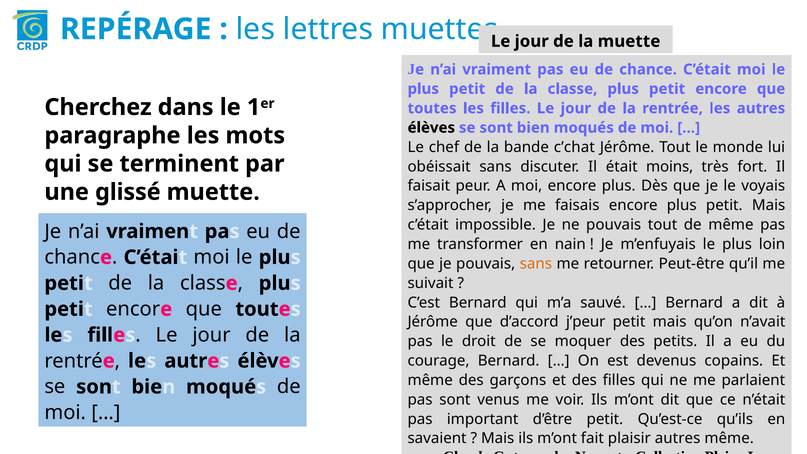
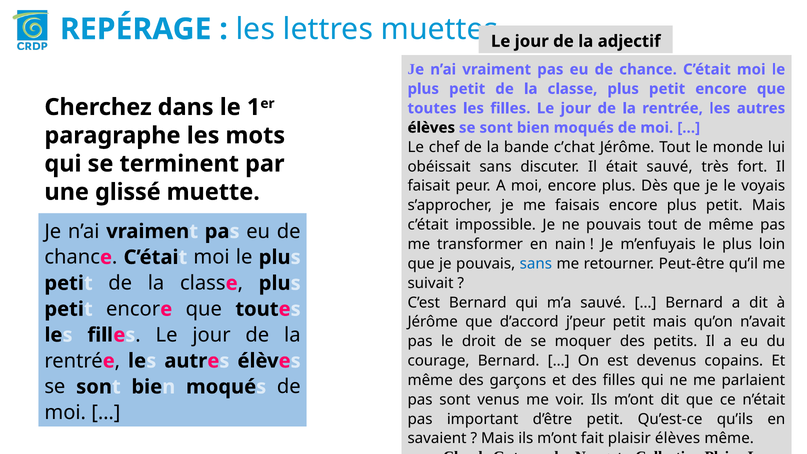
la muette: muette -> adjectif
était moins: moins -> sauvé
sans at (536, 264) colour: orange -> blue
plaisir autres: autres -> élèves
